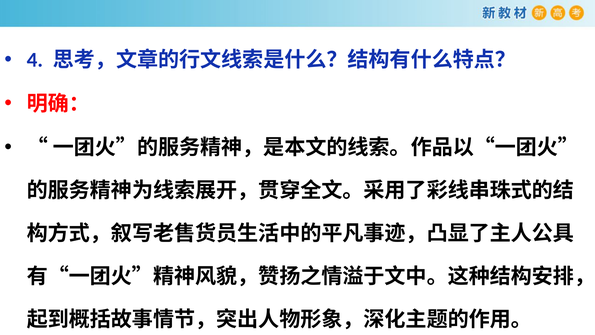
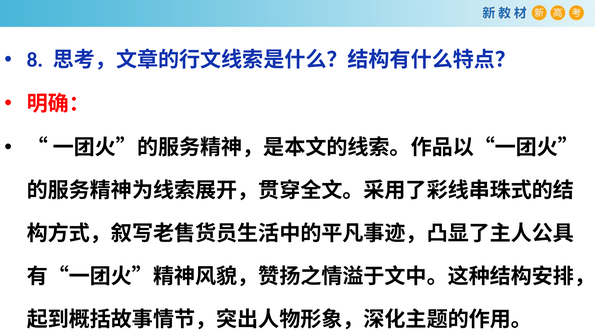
4: 4 -> 8
